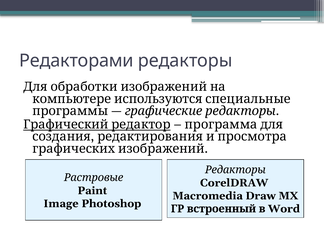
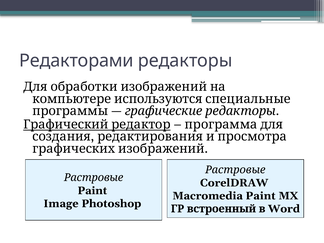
Редакторы at (235, 170): Редакторы -> Растровые
Macromedia Draw: Draw -> Paint
